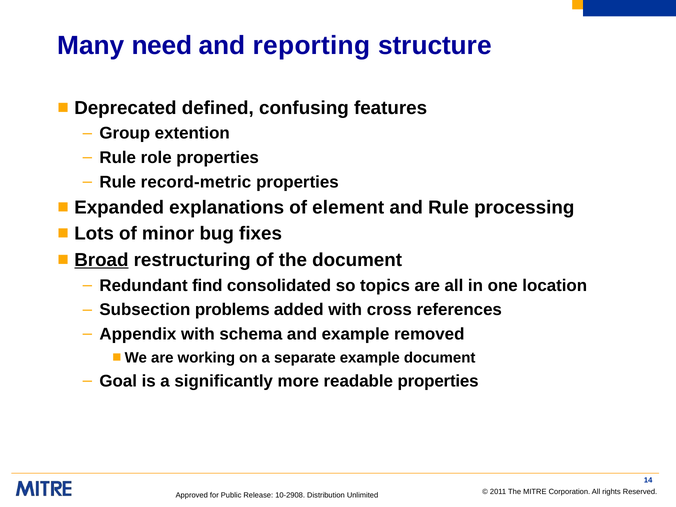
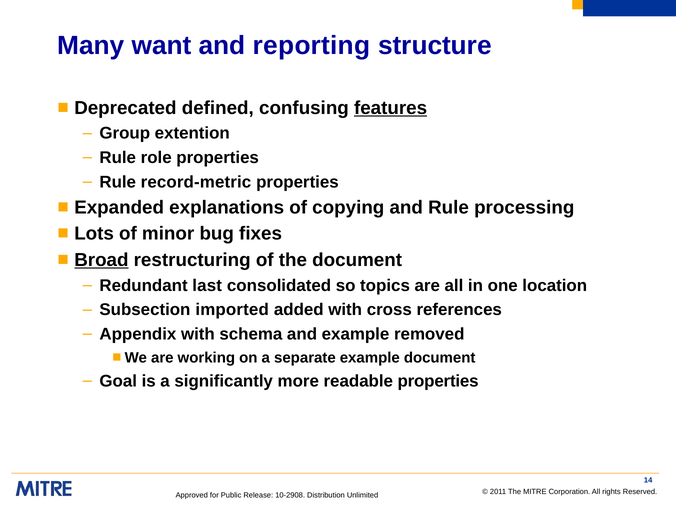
need: need -> want
features underline: none -> present
element: element -> copying
find: find -> last
problems: problems -> imported
